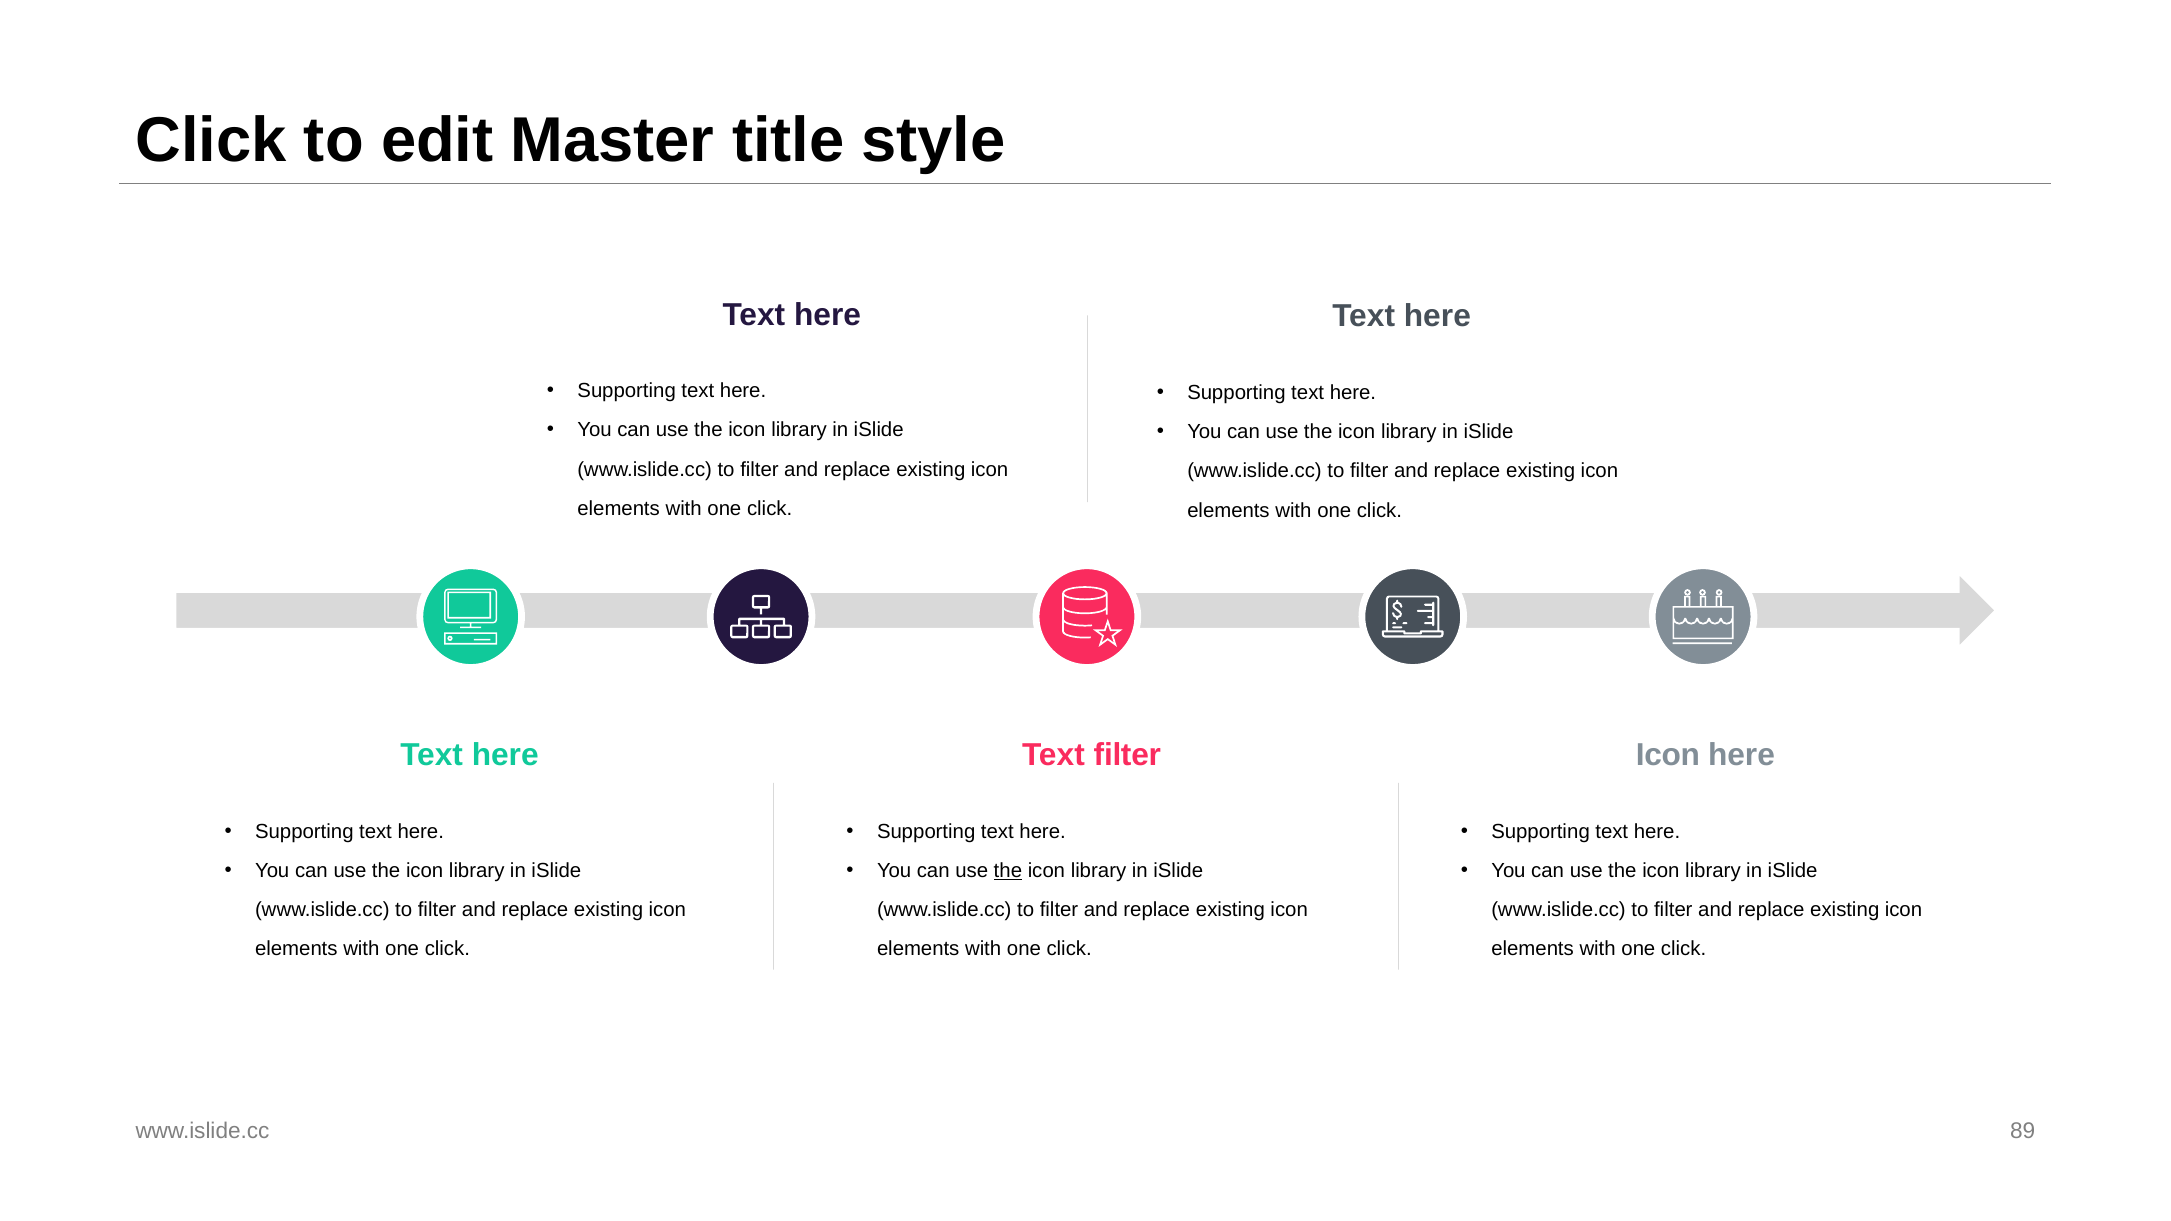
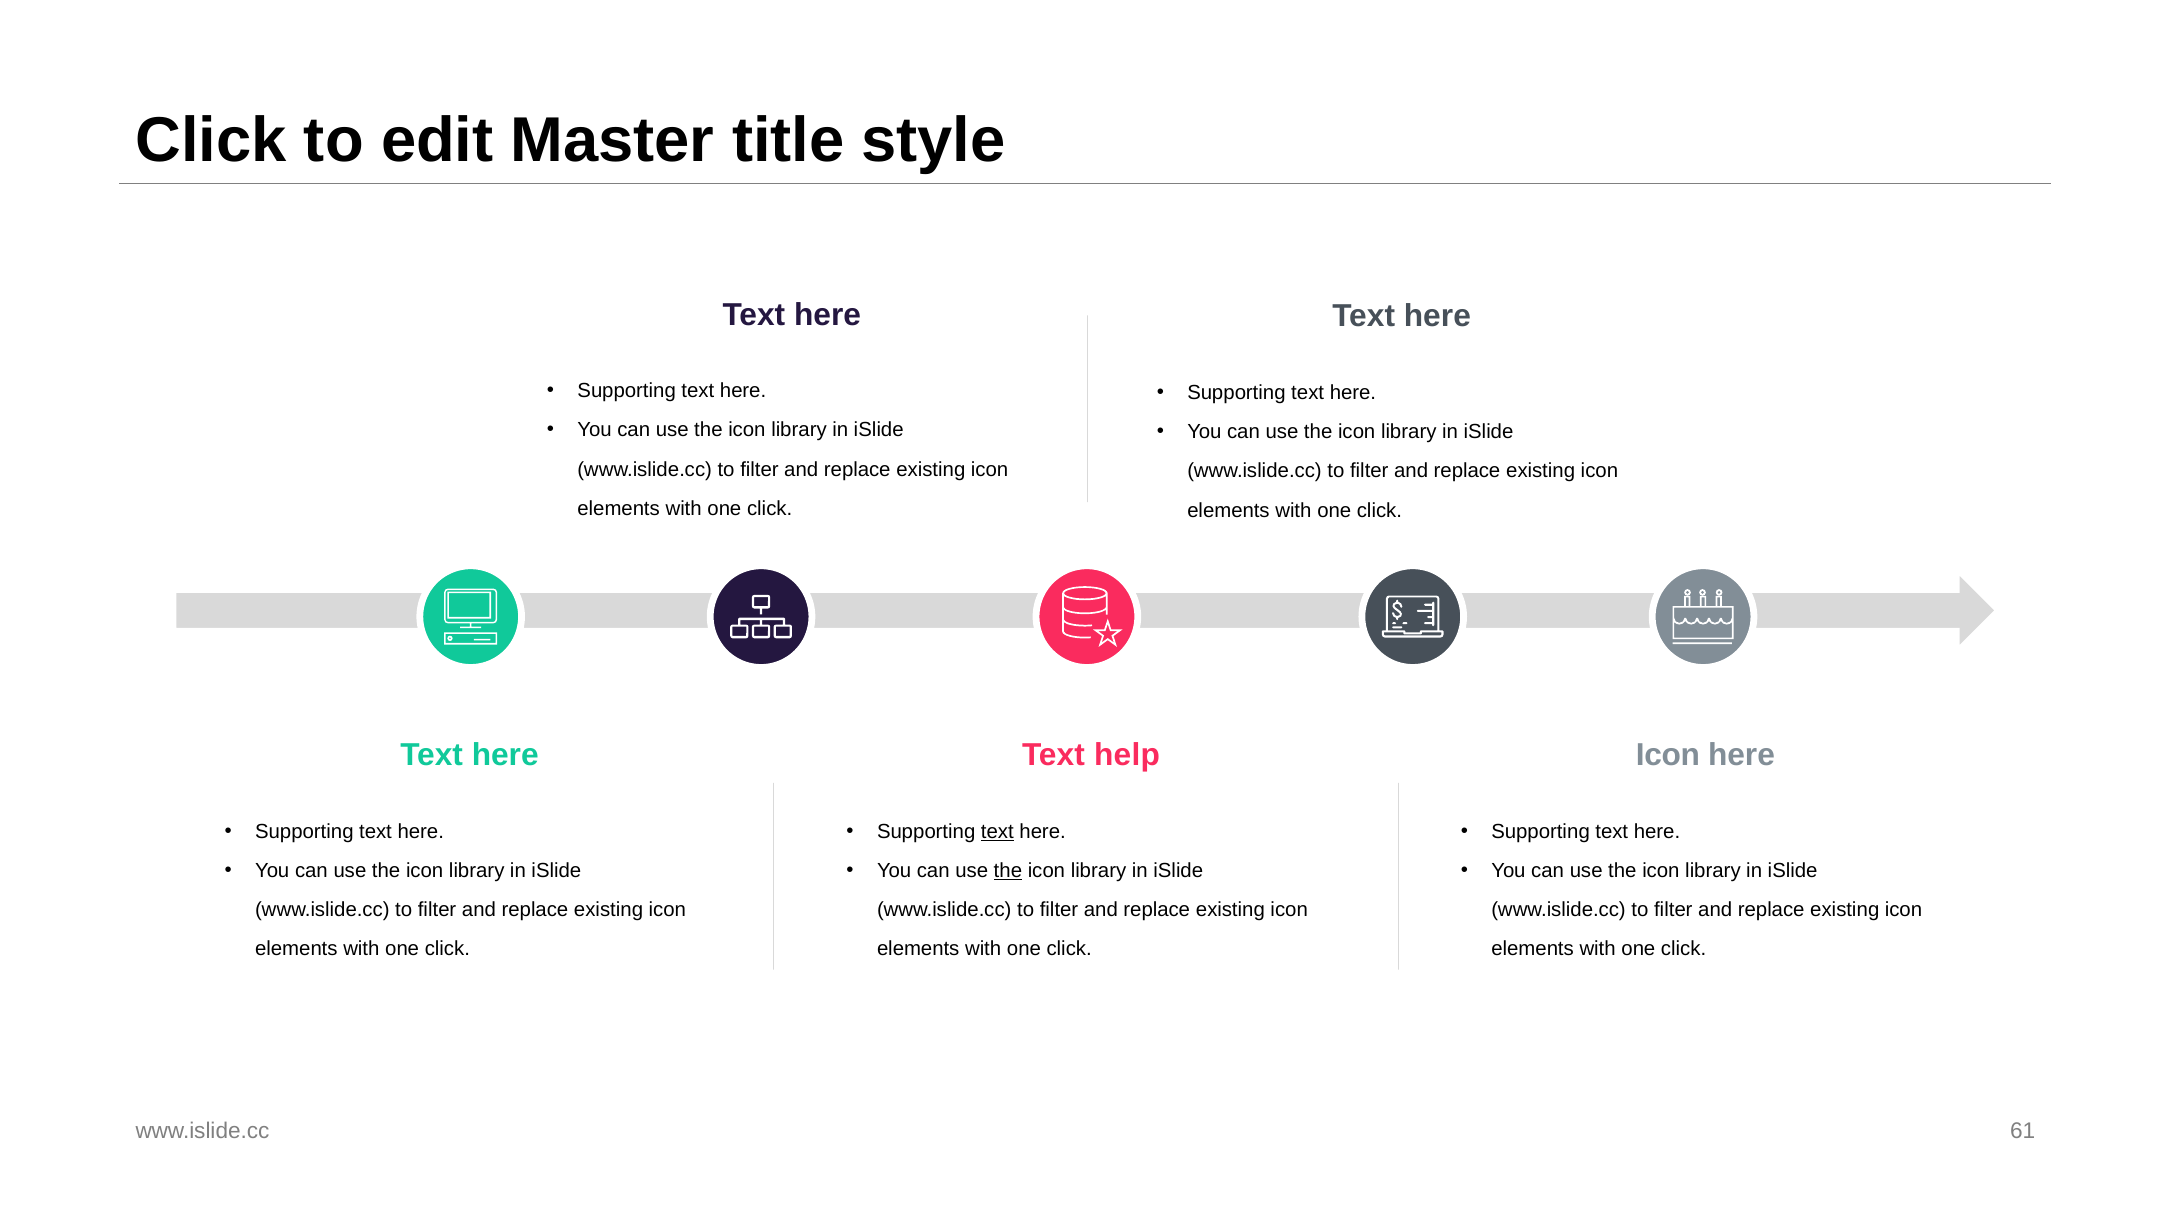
Text filter: filter -> help
text at (997, 832) underline: none -> present
89: 89 -> 61
